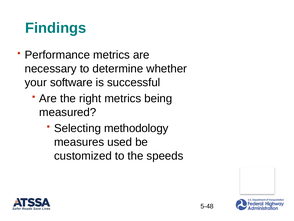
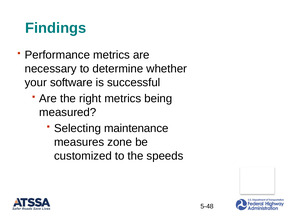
methodology: methodology -> maintenance
used: used -> zone
